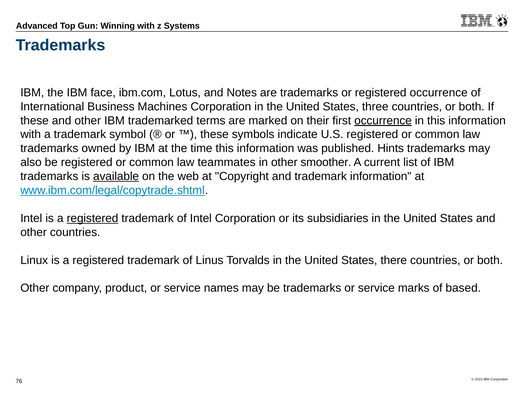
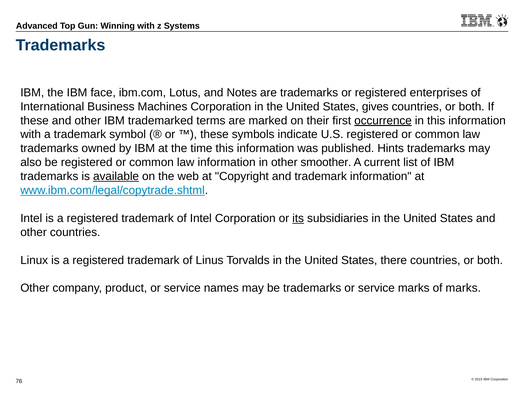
registered occurrence: occurrence -> enterprises
three: three -> gives
law teammates: teammates -> information
registered at (93, 218) underline: present -> none
its underline: none -> present
of based: based -> marks
